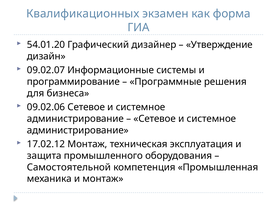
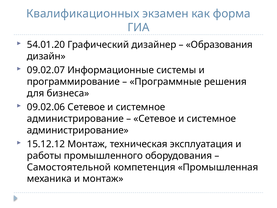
Утверждение: Утверждение -> Образования
17.02.12: 17.02.12 -> 15.12.12
защита: защита -> работы
